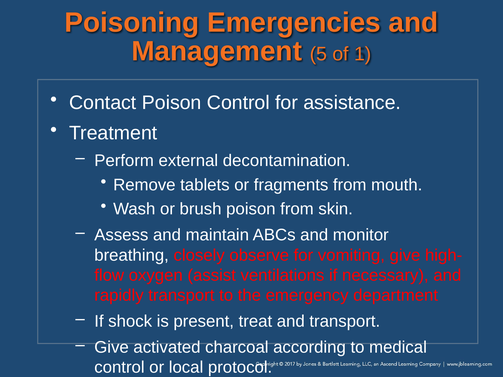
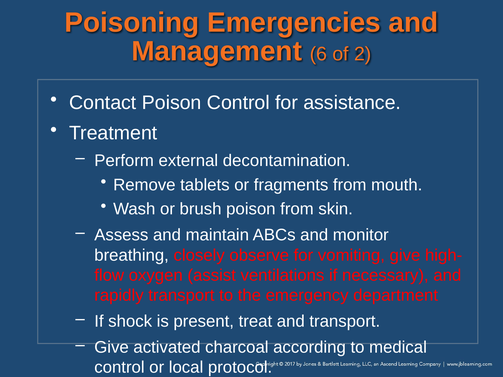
5: 5 -> 6
1: 1 -> 2
